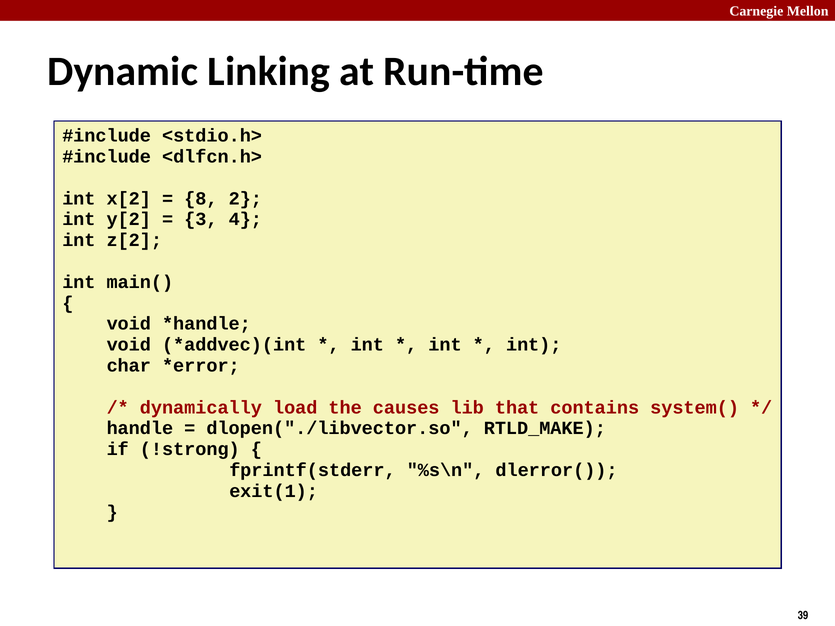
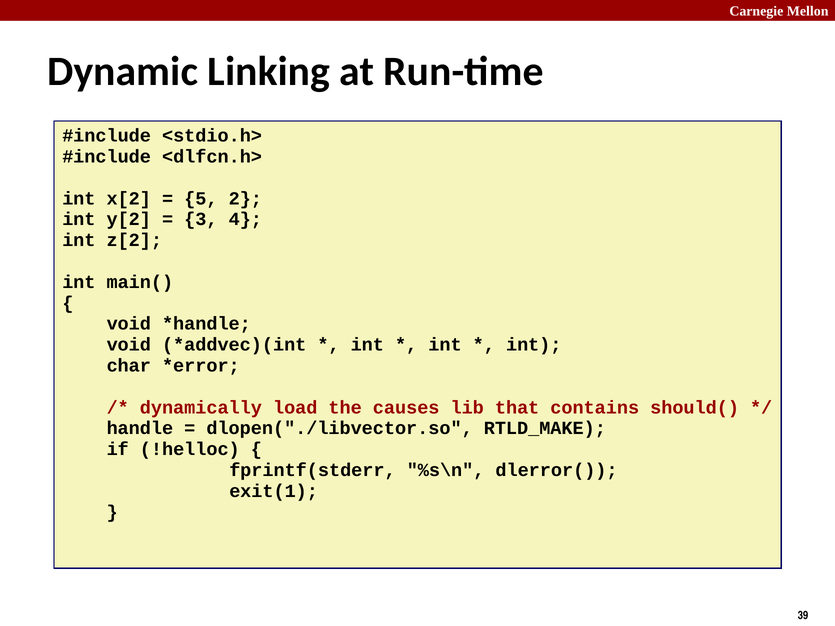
8: 8 -> 5
system(: system( -> should(
!strong: !strong -> !helloc
